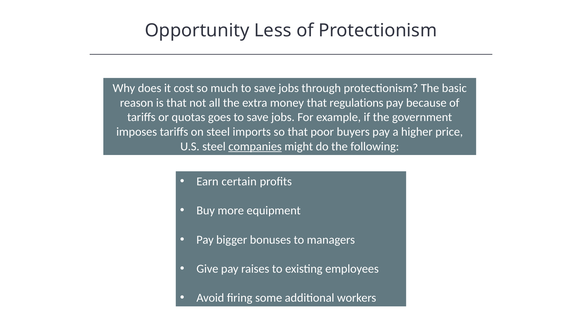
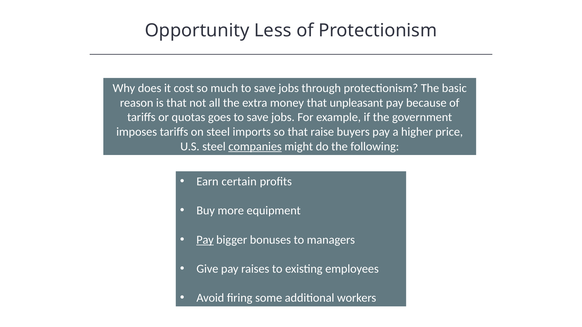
regulations: regulations -> unpleasant
poor: poor -> raise
Pay at (205, 240) underline: none -> present
